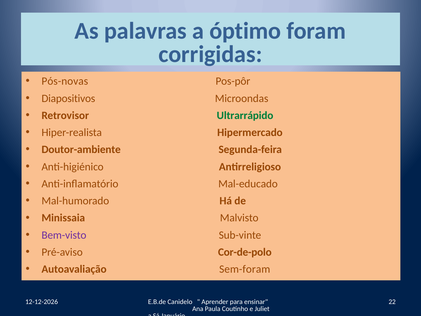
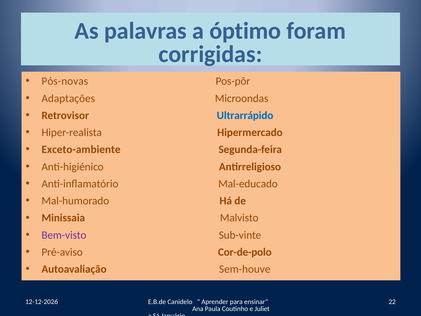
Diapositivos: Diapositivos -> Adaptações
Ultrarrápido colour: green -> blue
Doutor-ambiente: Doutor-ambiente -> Exceto-ambiente
Sem-foram: Sem-foram -> Sem-houve
